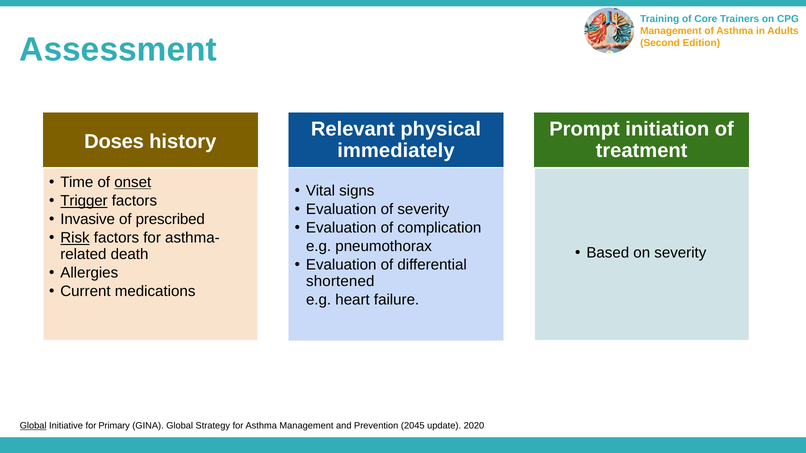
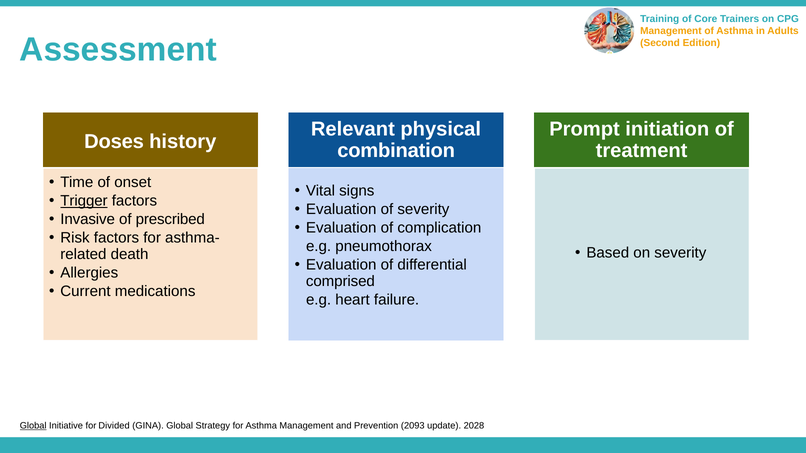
immediately: immediately -> combination
onset underline: present -> none
Risk underline: present -> none
shortened: shortened -> comprised
Primary: Primary -> Divided
2045: 2045 -> 2093
2020: 2020 -> 2028
